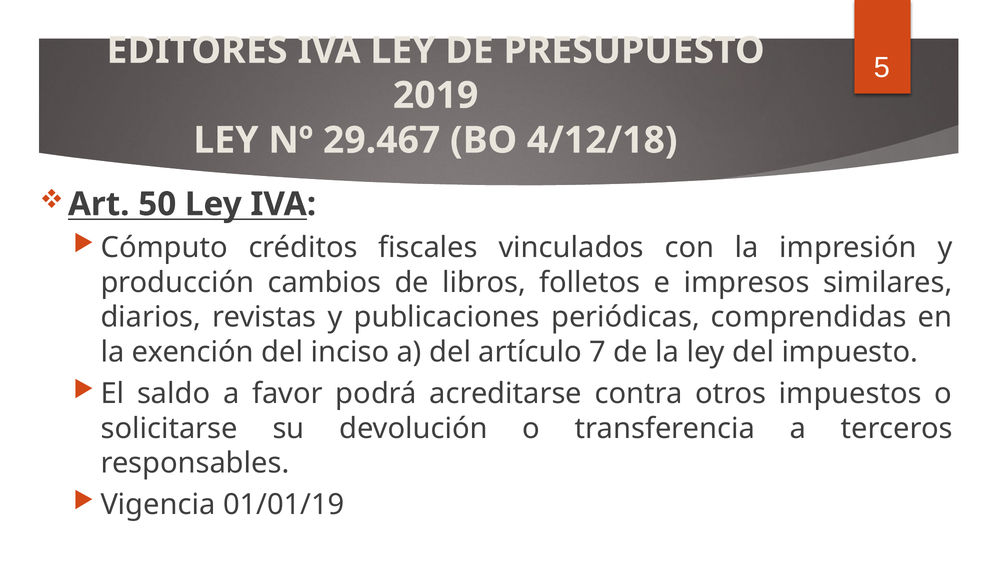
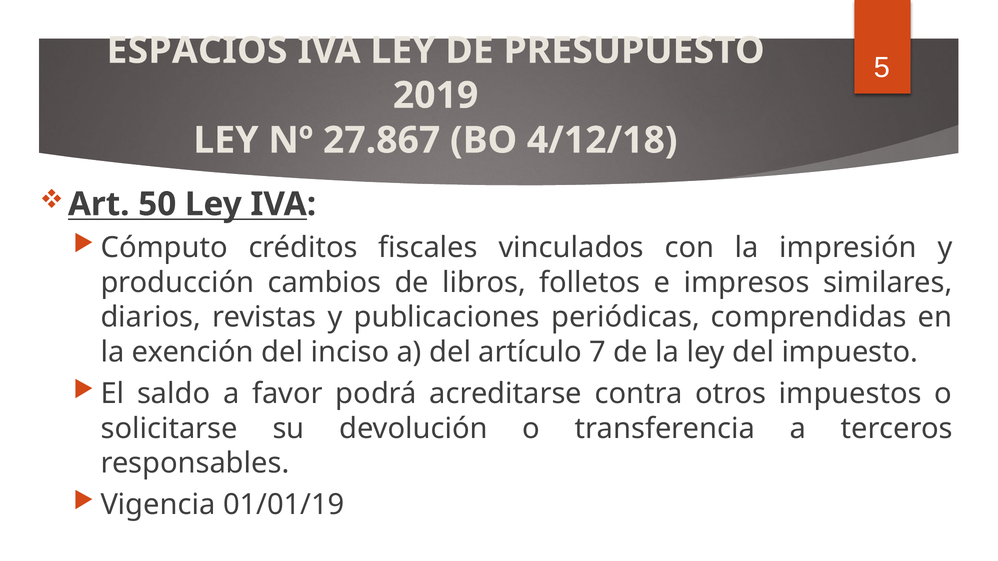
EDITORES: EDITORES -> ESPACIOS
29.467: 29.467 -> 27.867
